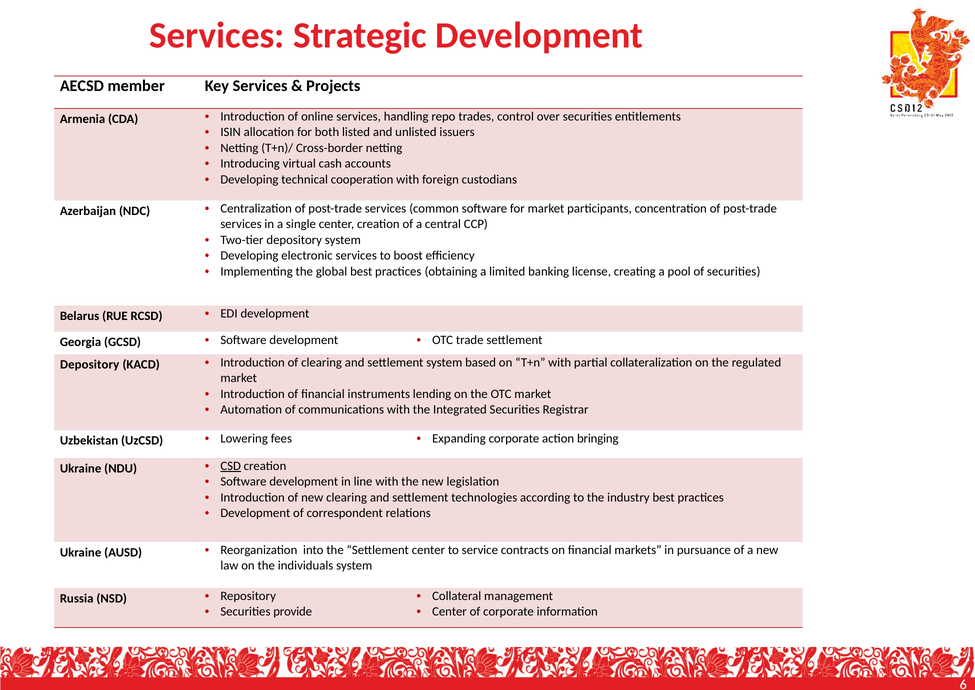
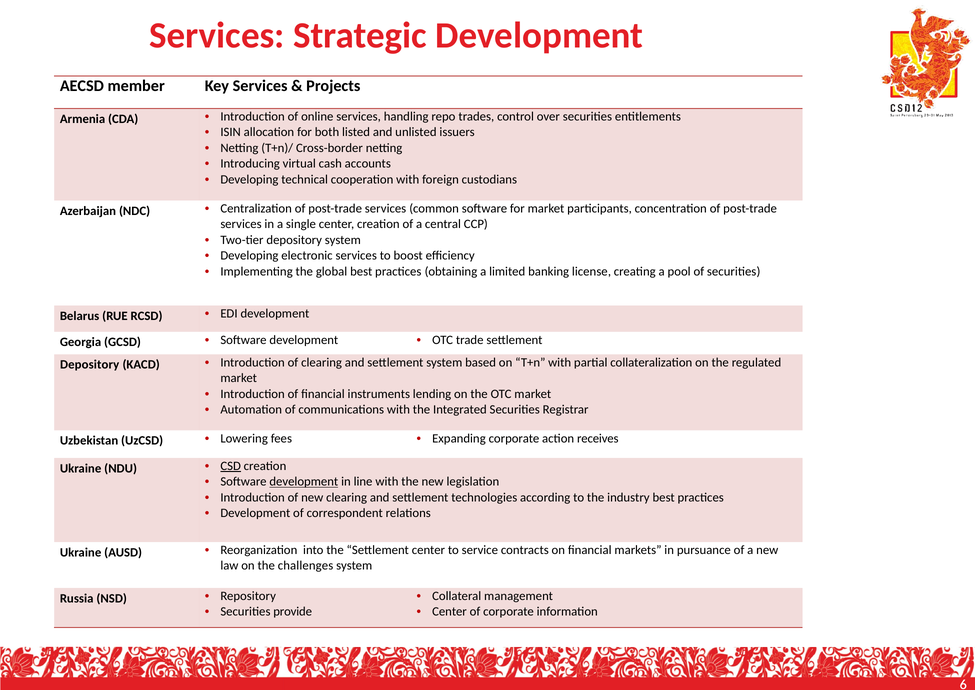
bringing: bringing -> receives
development at (304, 481) underline: none -> present
individuals: individuals -> challenges
